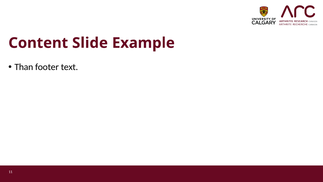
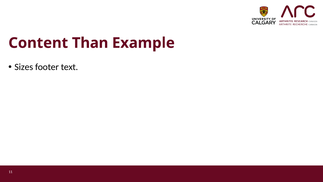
Slide: Slide -> Than
Than: Than -> Sizes
